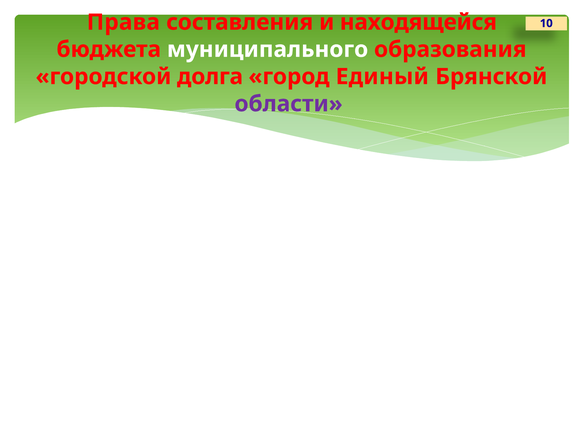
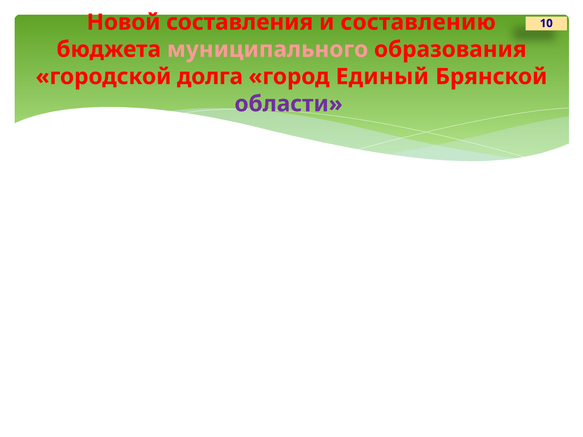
Права: Права -> Новой
находящейся: находящейся -> составлению
муниципального colour: white -> pink
